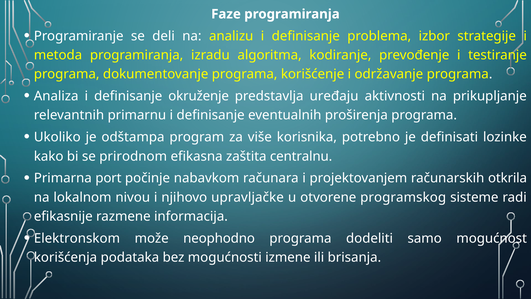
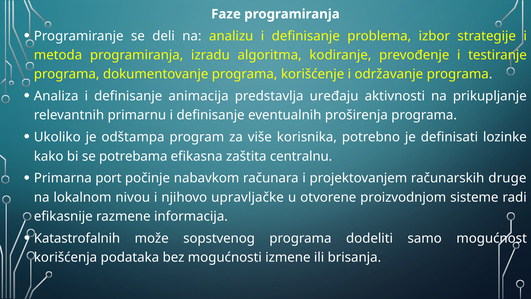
okruženje: okruženje -> animacija
prirodnom: prirodnom -> potrebama
otkrila: otkrila -> druge
programskog: programskog -> proizvodnjom
Elektronskom: Elektronskom -> Katastrofalnih
neophodno: neophodno -> sopstvenog
